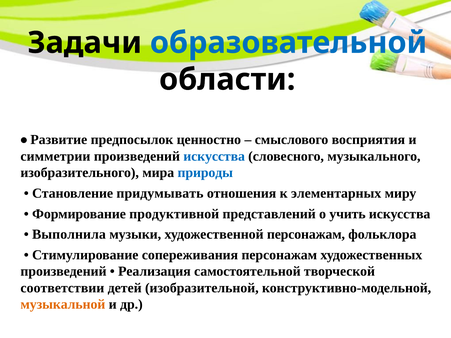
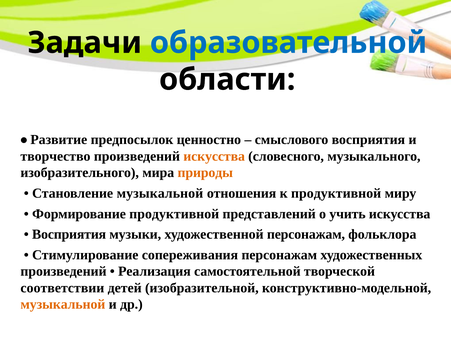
симметрии: симметрии -> творчество
искусства at (214, 156) colour: blue -> orange
природы colour: blue -> orange
Становление придумывать: придумывать -> музыкальной
к элементарных: элементарных -> продуктивной
Выполнила at (69, 235): Выполнила -> Восприятия
